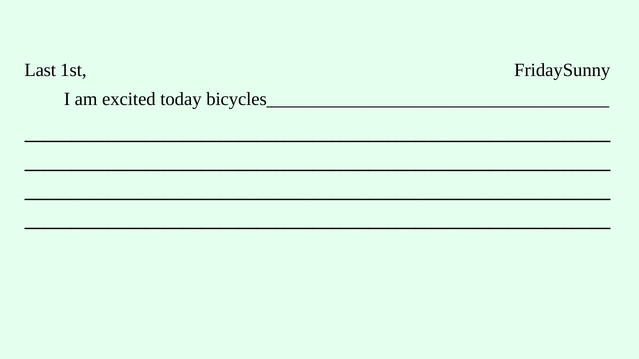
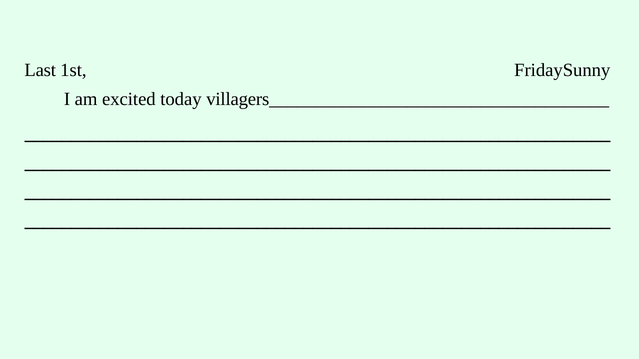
bicycles_____________________________________: bicycles_____________________________________ -> villagers_____________________________________
